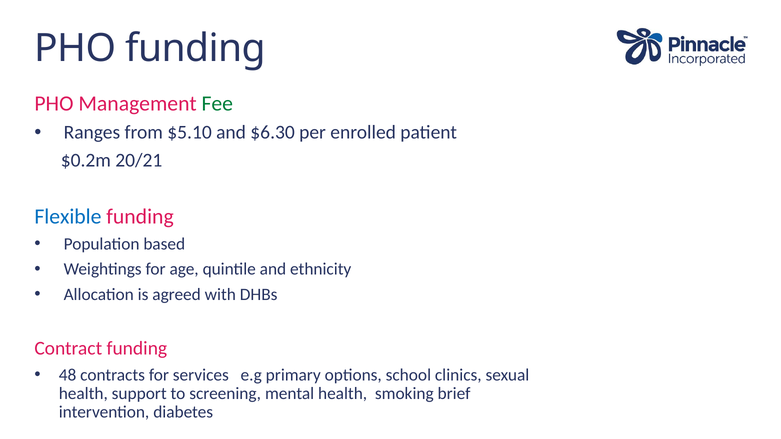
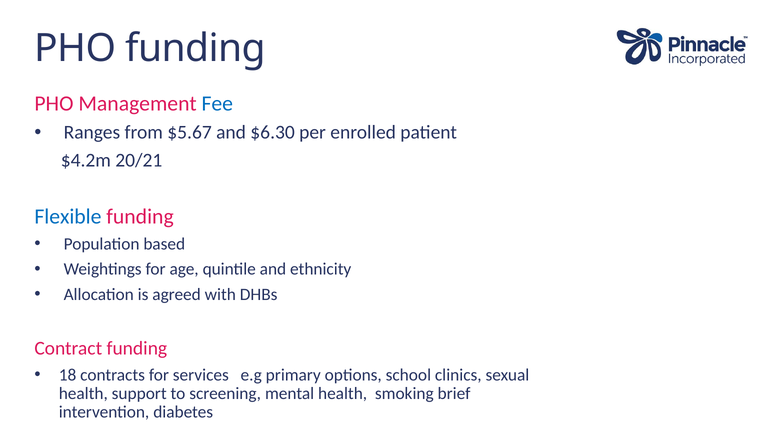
Fee colour: green -> blue
$5.10: $5.10 -> $5.67
$0.2m: $0.2m -> $4.2m
48: 48 -> 18
